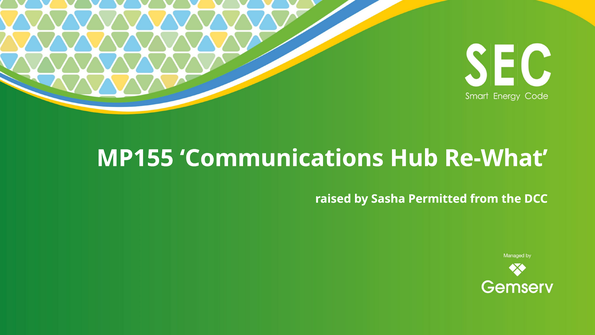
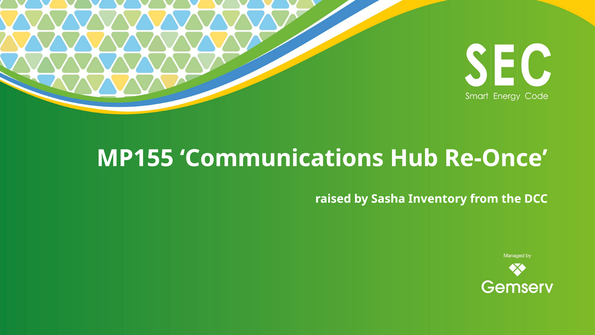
Re-What: Re-What -> Re-Once
Permitted: Permitted -> Inventory
